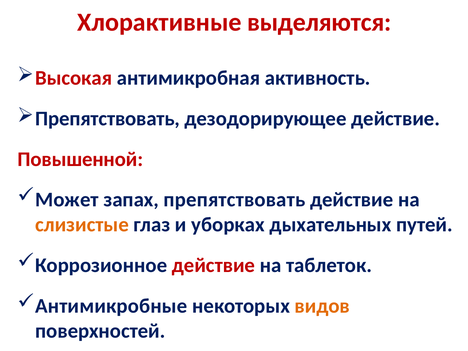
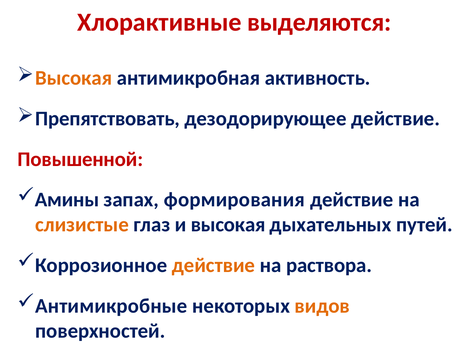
Высокая at (74, 78) colour: red -> orange
Может: Может -> Амины
запах препятствовать: препятствовать -> формирования
и уборках: уборках -> высокая
действие at (213, 265) colour: red -> orange
таблеток: таблеток -> раствора
